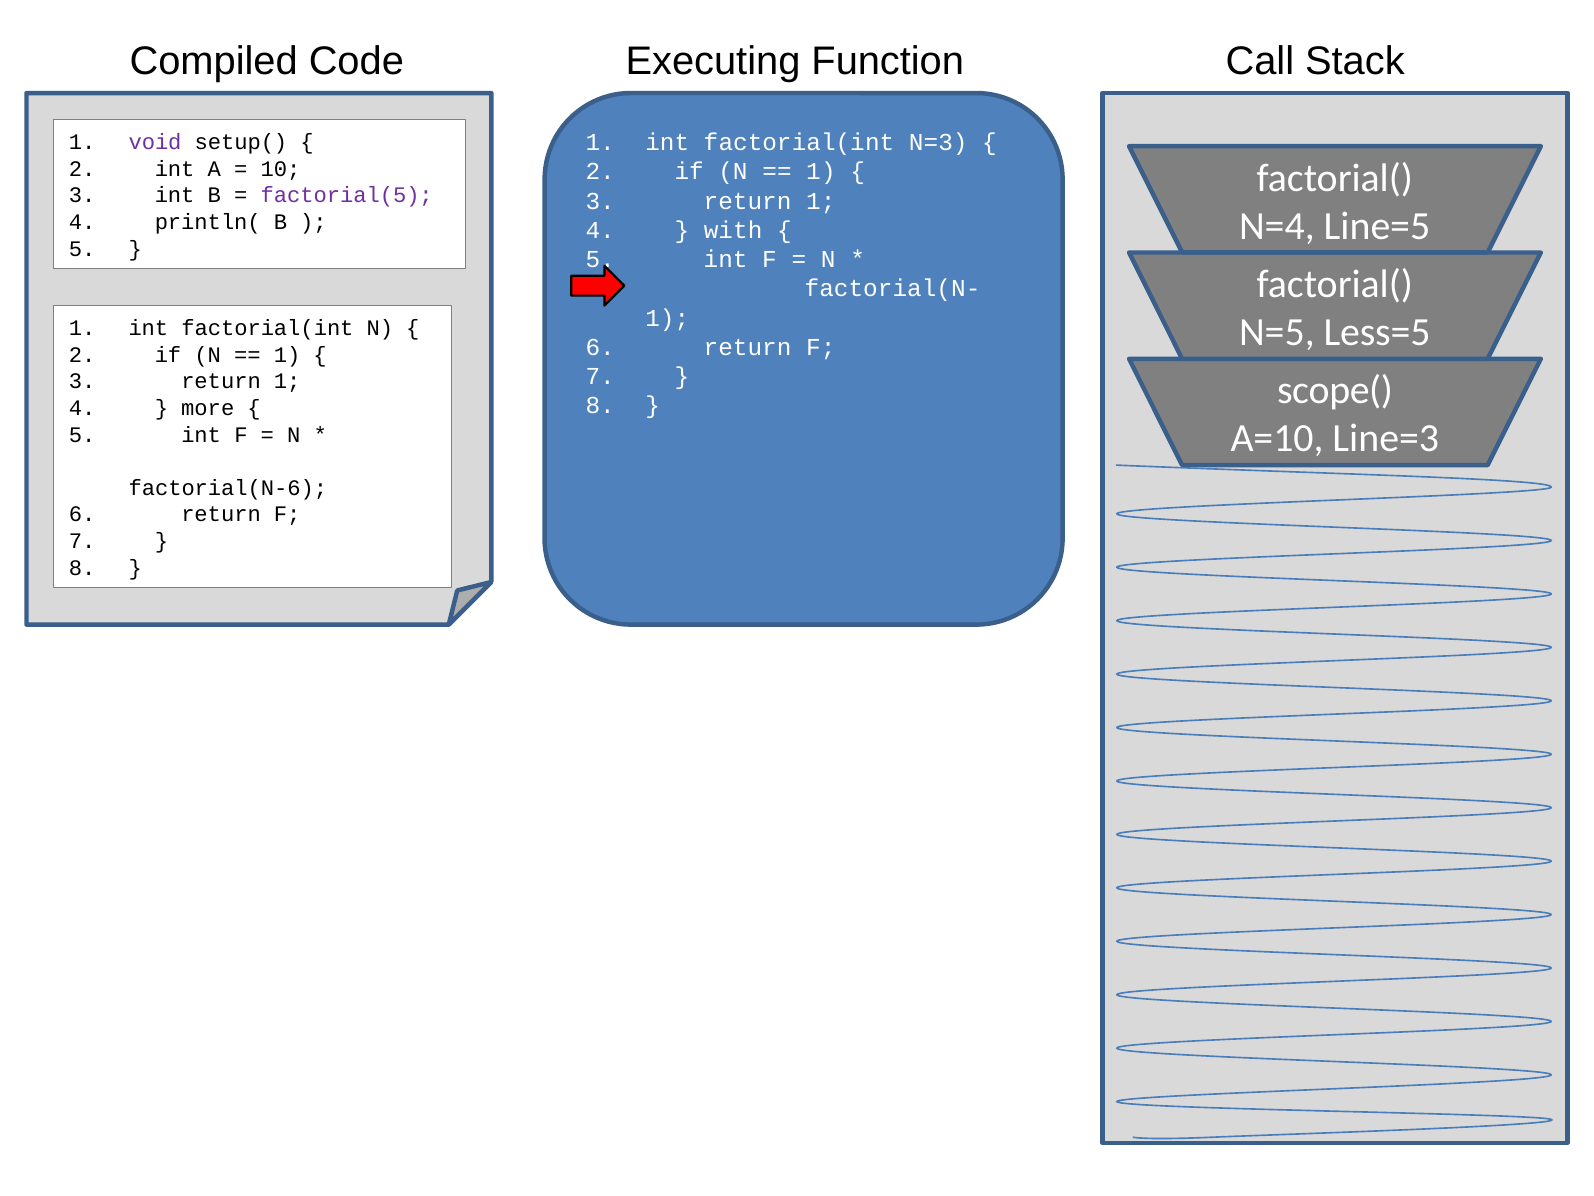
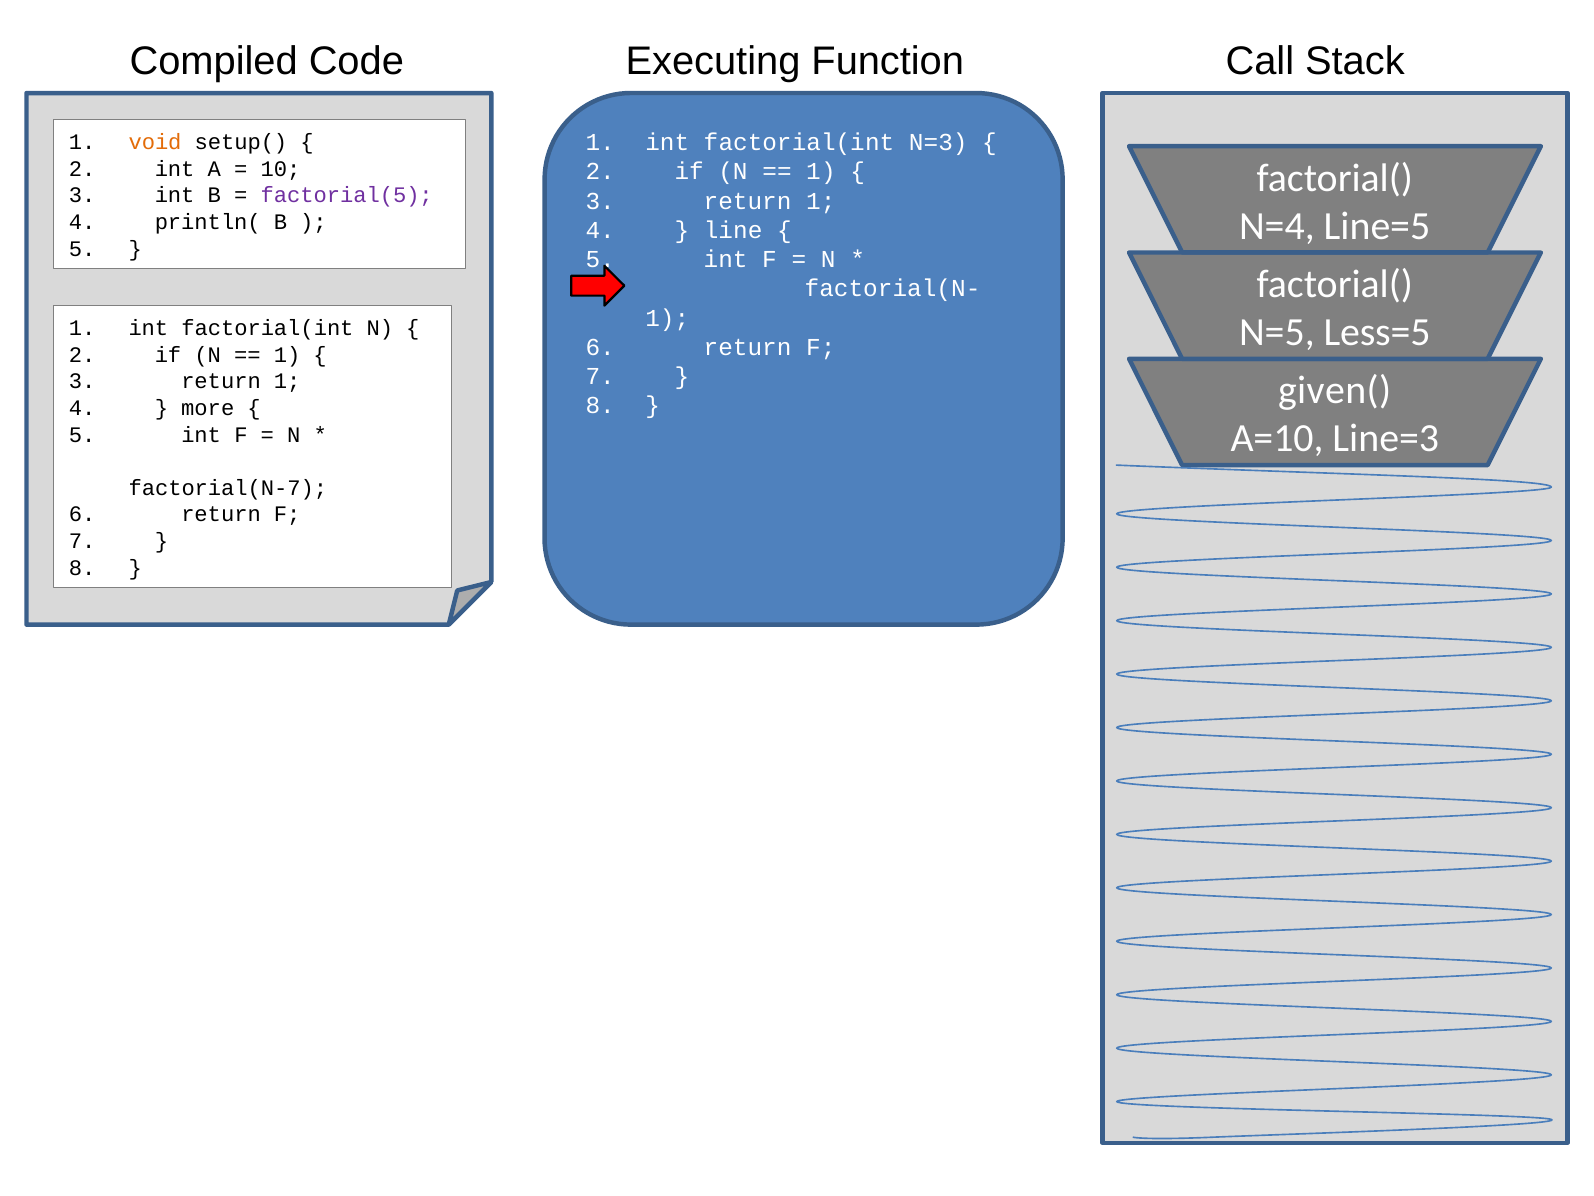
void colour: purple -> orange
with: with -> line
scope(: scope( -> given(
factorial(N-6: factorial(N-6 -> factorial(N-7
